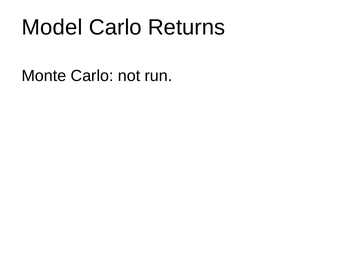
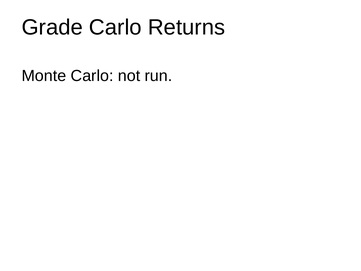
Model: Model -> Grade
